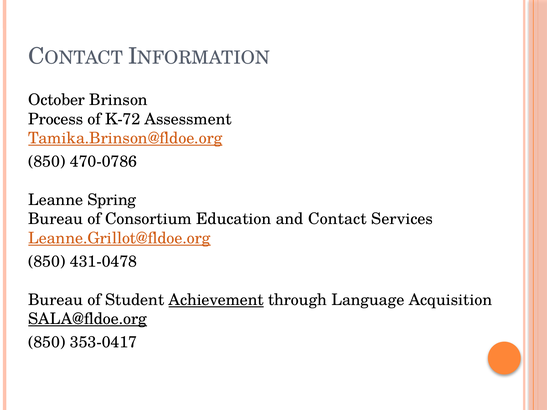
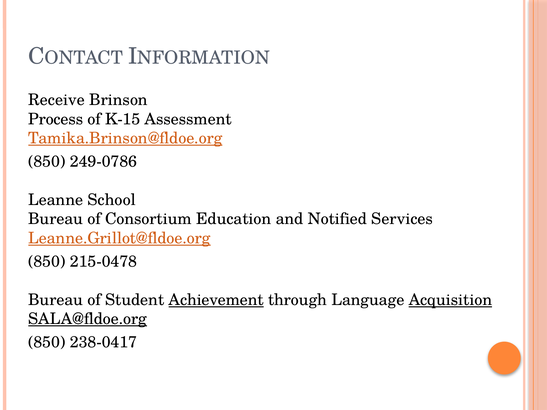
October: October -> Receive
K-72: K-72 -> K-15
470-0786: 470-0786 -> 249-0786
Spring: Spring -> School
Contact: Contact -> Notified
431-0478: 431-0478 -> 215-0478
Acquisition underline: none -> present
353-0417: 353-0417 -> 238-0417
